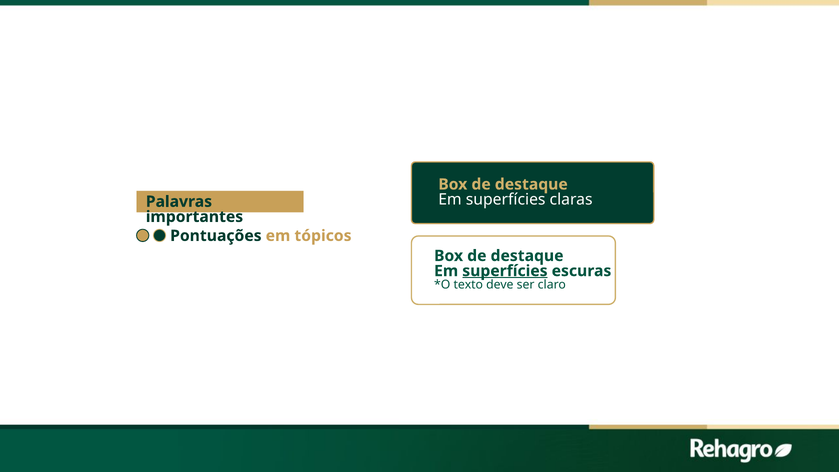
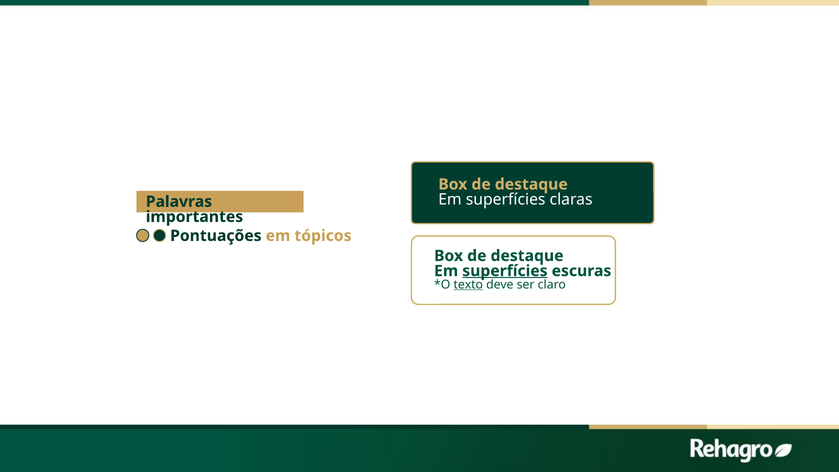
texto underline: none -> present
